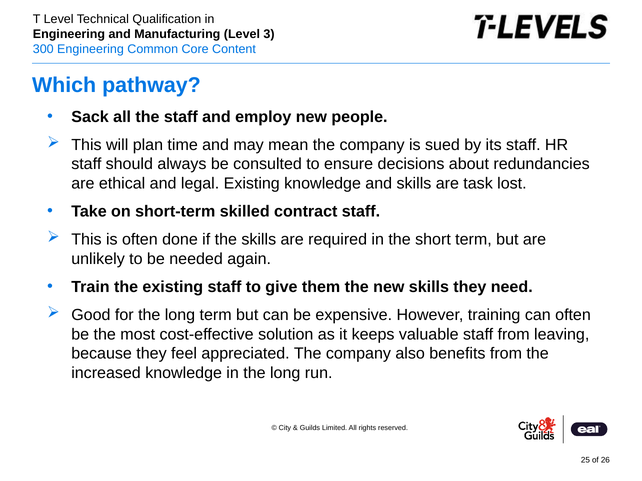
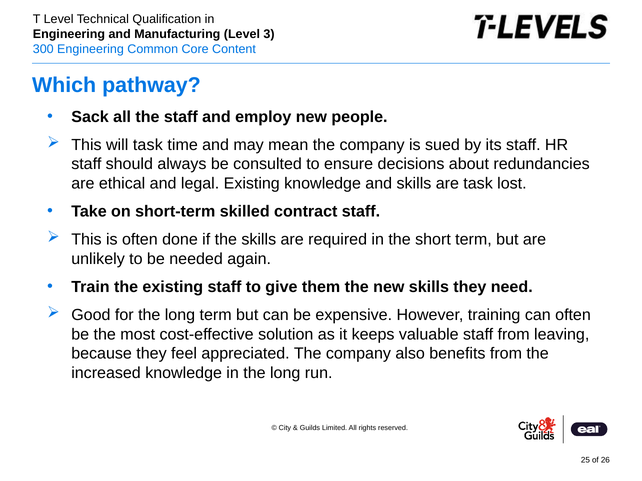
will plan: plan -> task
